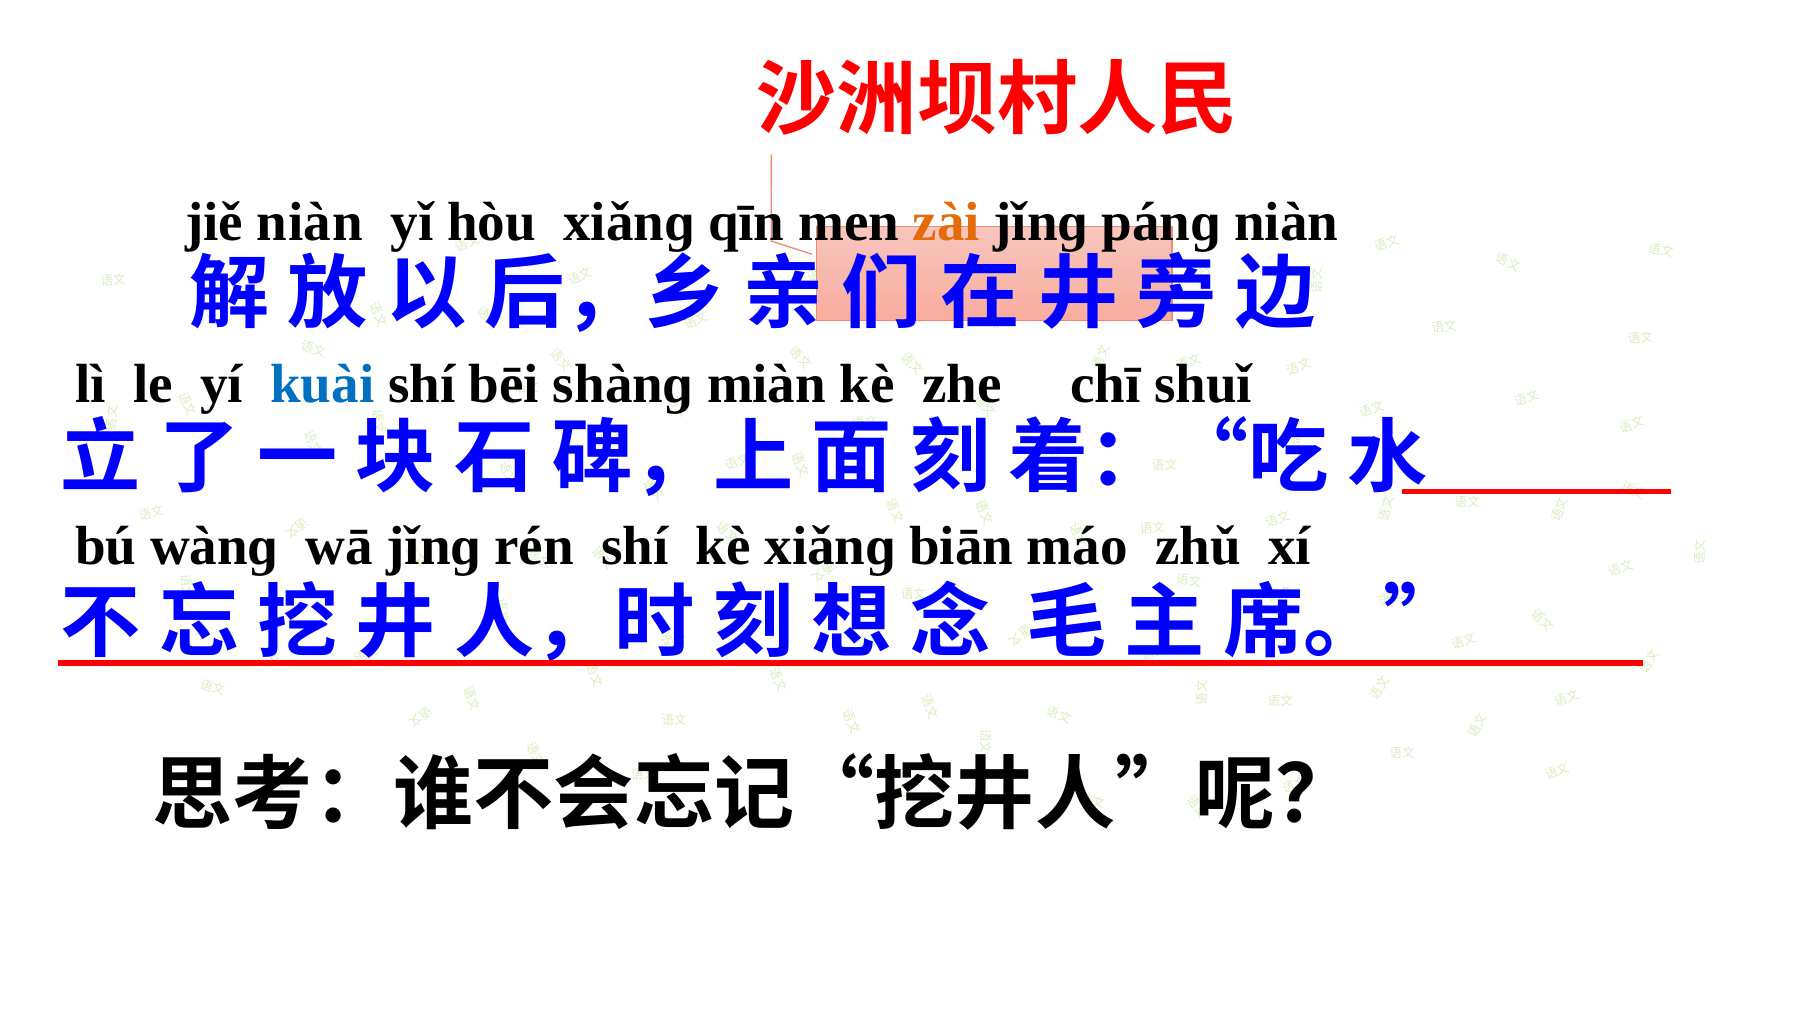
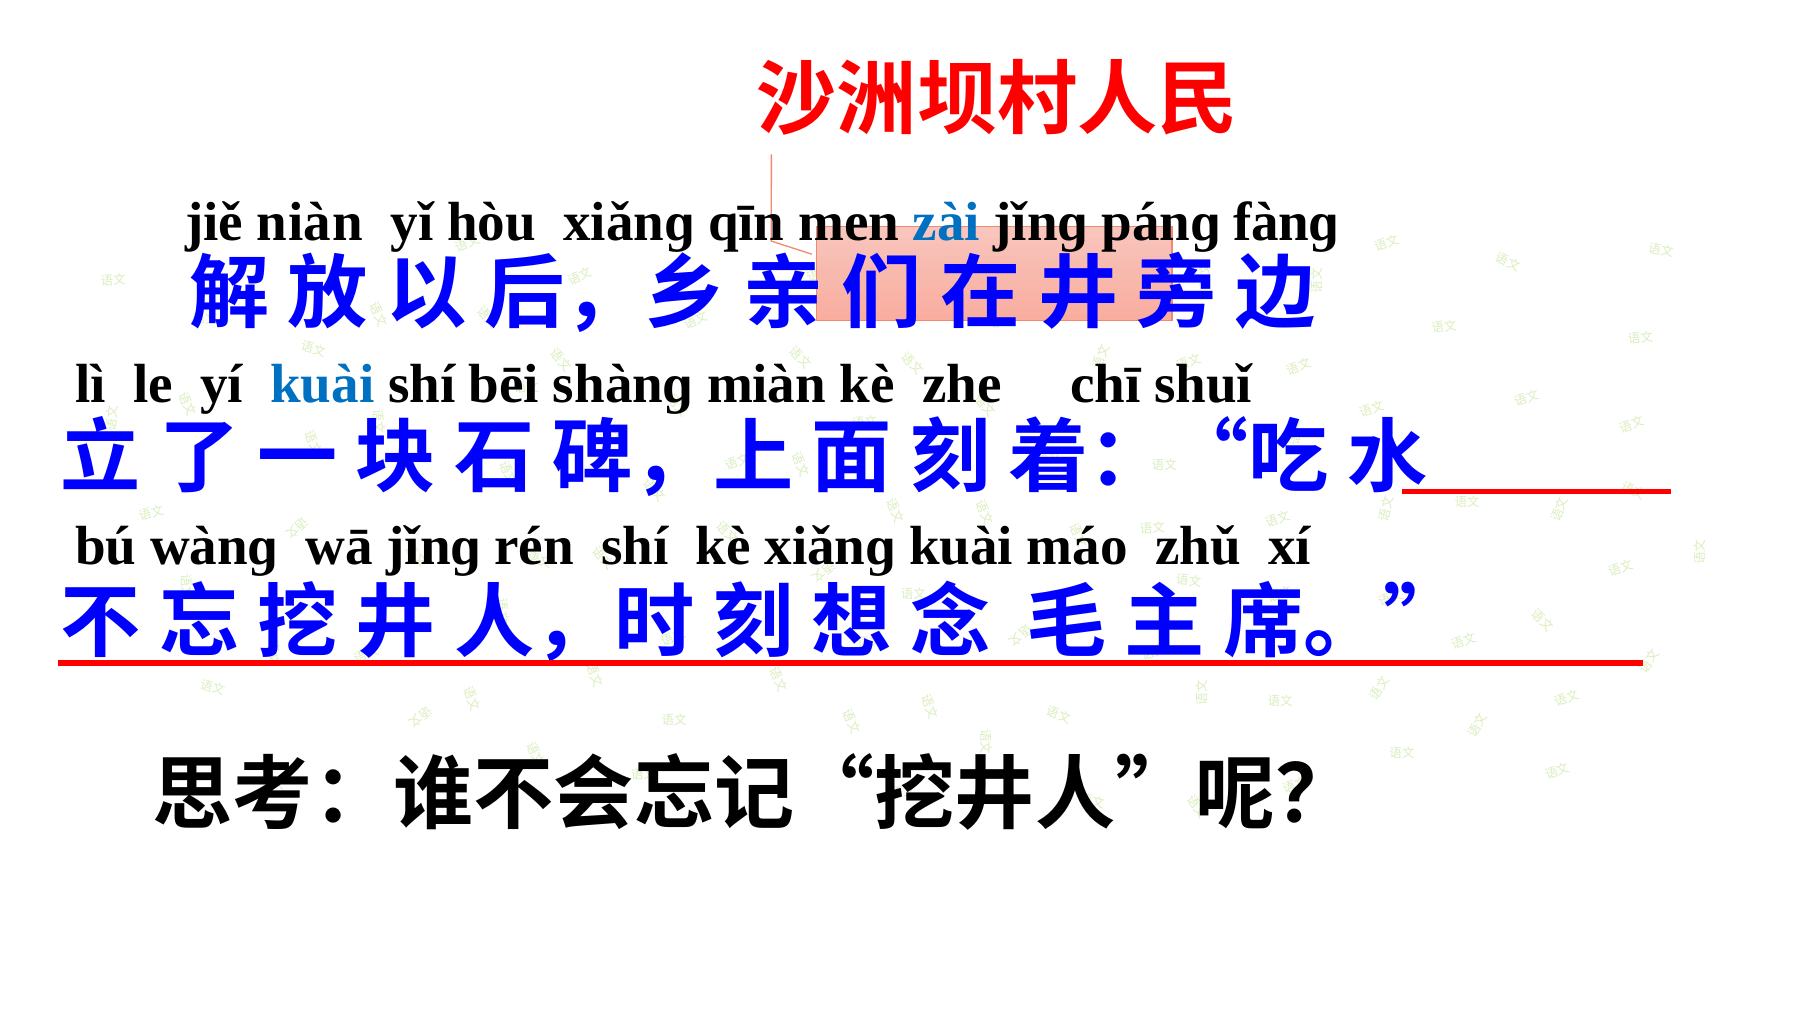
zài colour: orange -> blue
pánɡ niàn: niàn -> fànɡ
biān at (961, 547): biān -> kuài
